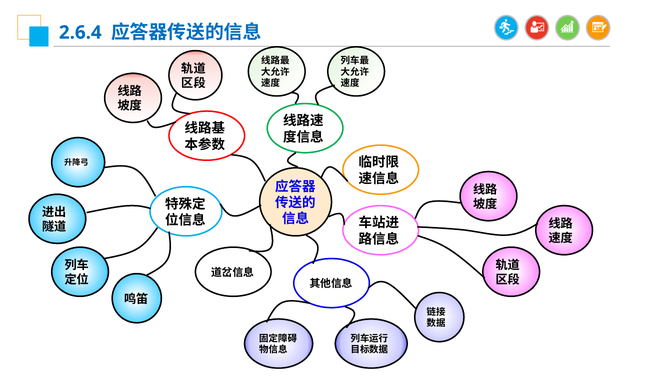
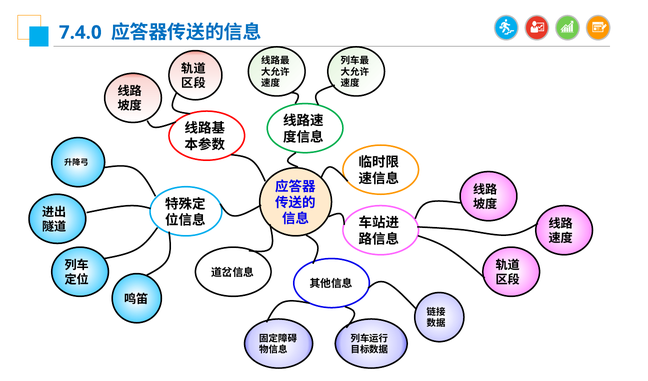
2.6.4: 2.6.4 -> 7.4.0
